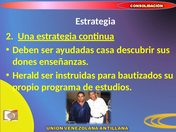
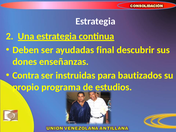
casa: casa -> final
Herald: Herald -> Contra
